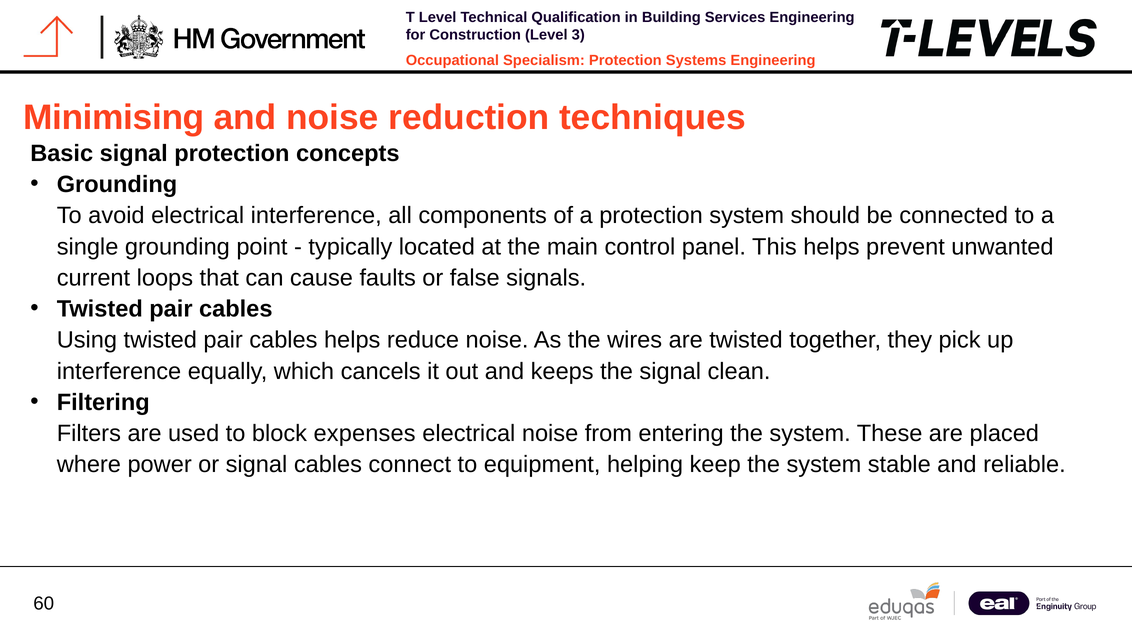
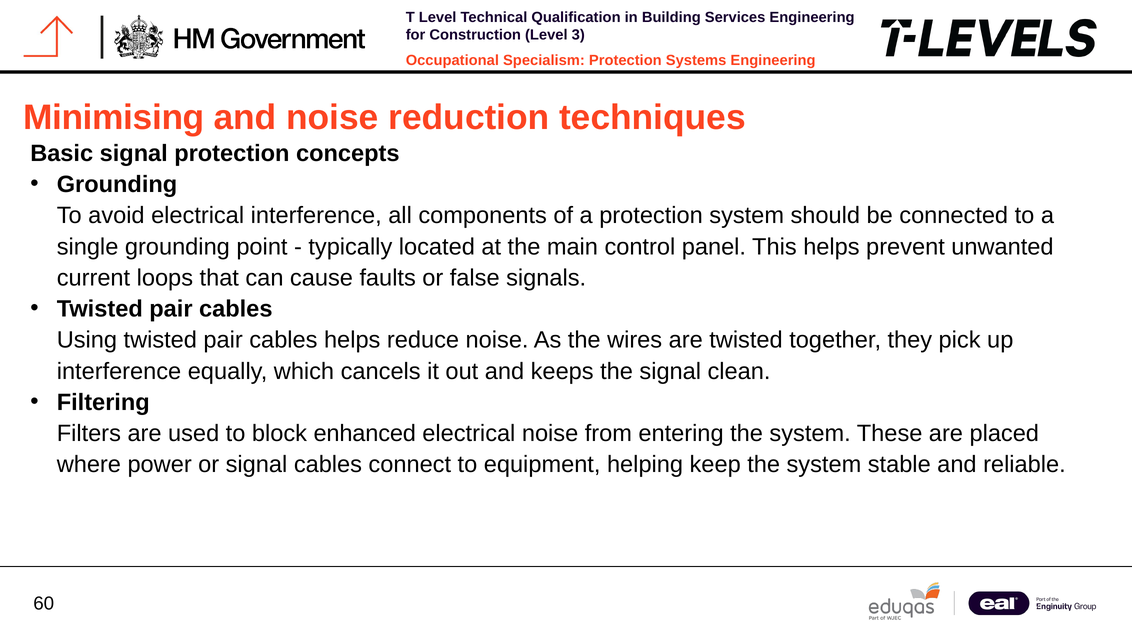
expenses: expenses -> enhanced
